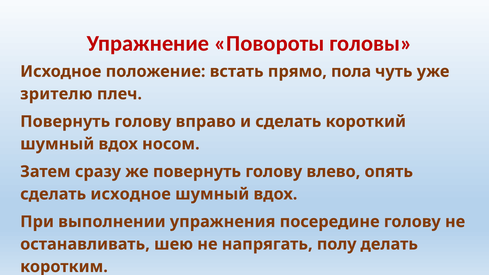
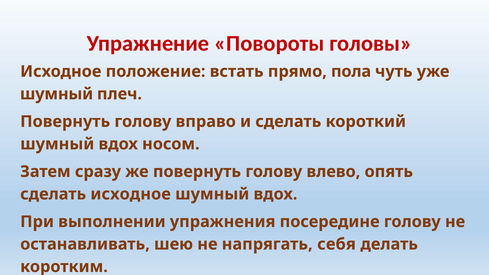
зрителю at (56, 94): зрителю -> шумный
полу: полу -> себя
